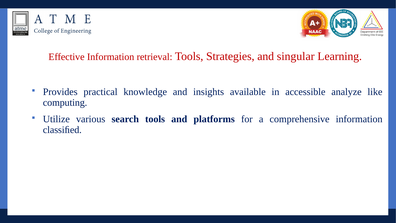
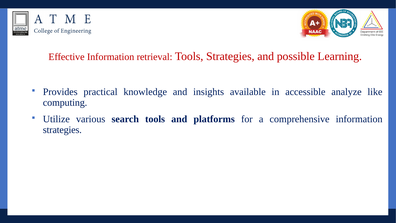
singular: singular -> possible
classiﬁed at (62, 130): classiﬁed -> strategies
